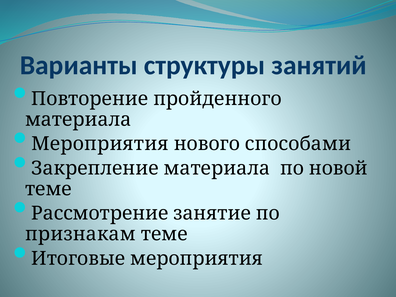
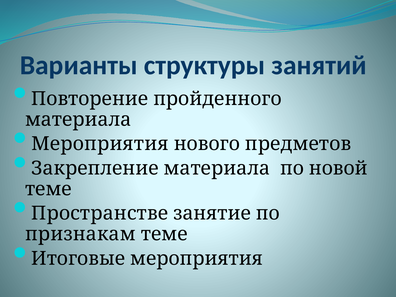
способами: способами -> предметов
Рассмотрение: Рассмотрение -> Пространстве
